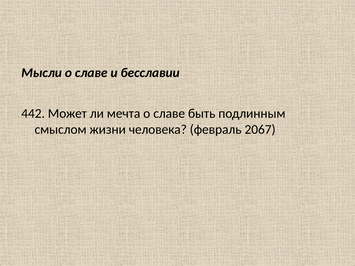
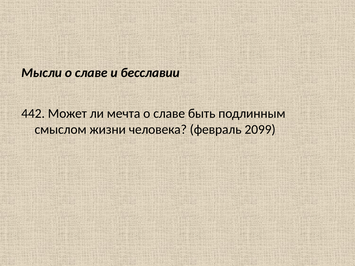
2067: 2067 -> 2099
